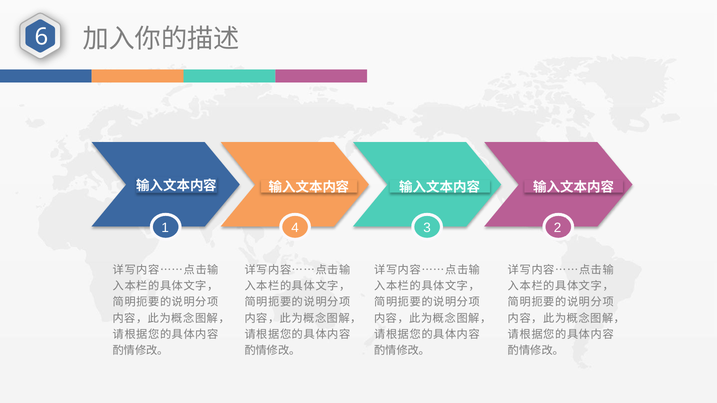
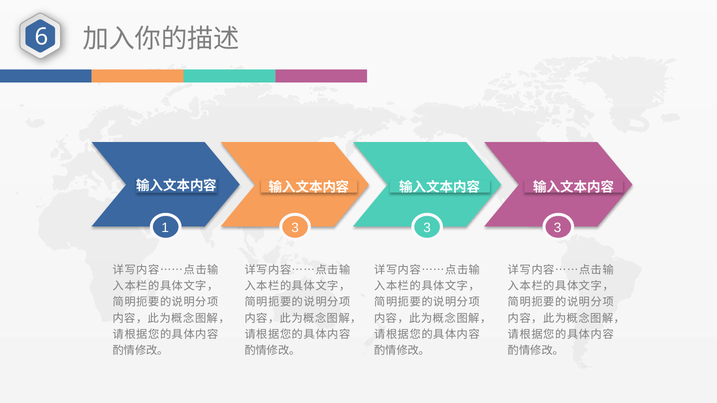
1 4: 4 -> 3
2 at (558, 228): 2 -> 3
